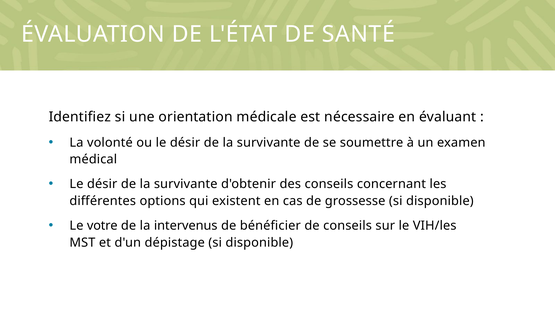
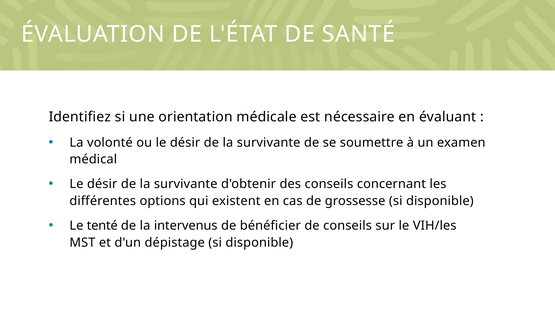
votre: votre -> tenté
